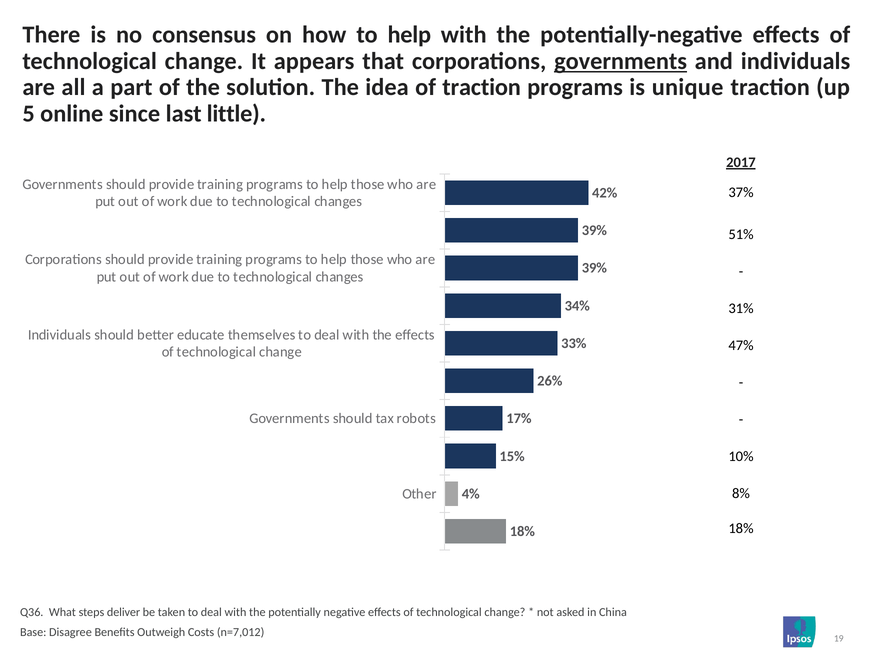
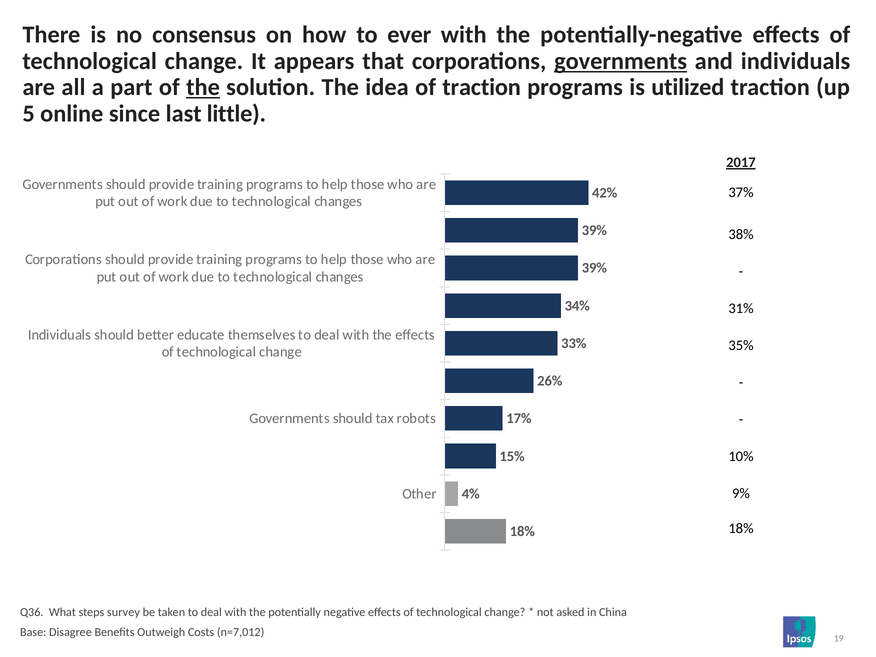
how to help: help -> ever
the at (203, 87) underline: none -> present
unique: unique -> utilized
51%: 51% -> 38%
47%: 47% -> 35%
8%: 8% -> 9%
deliver: deliver -> survey
